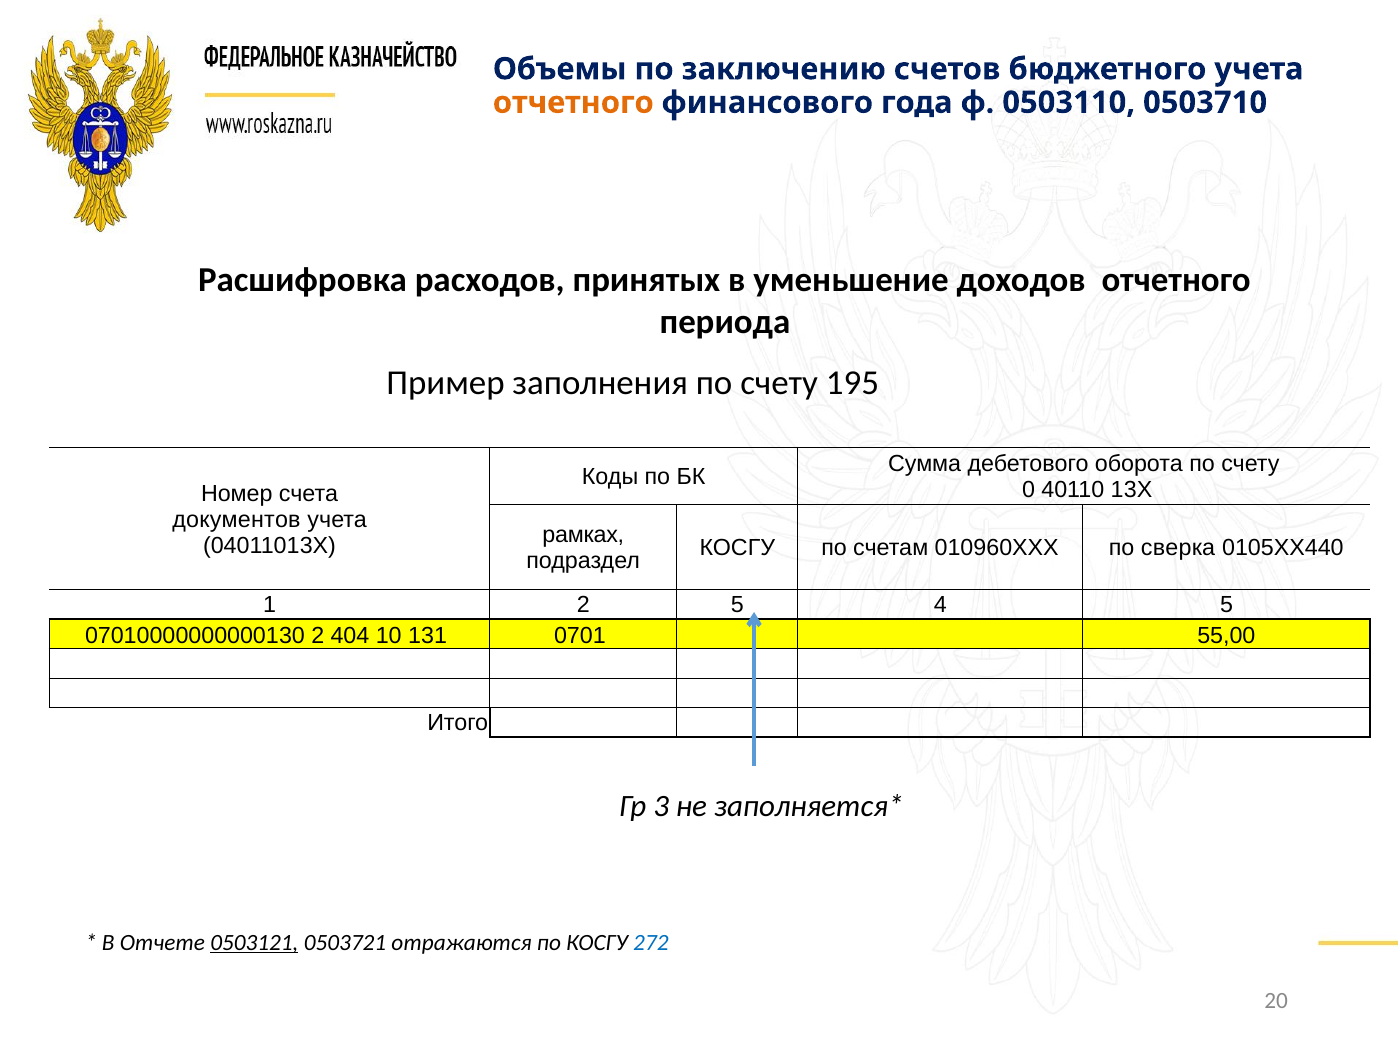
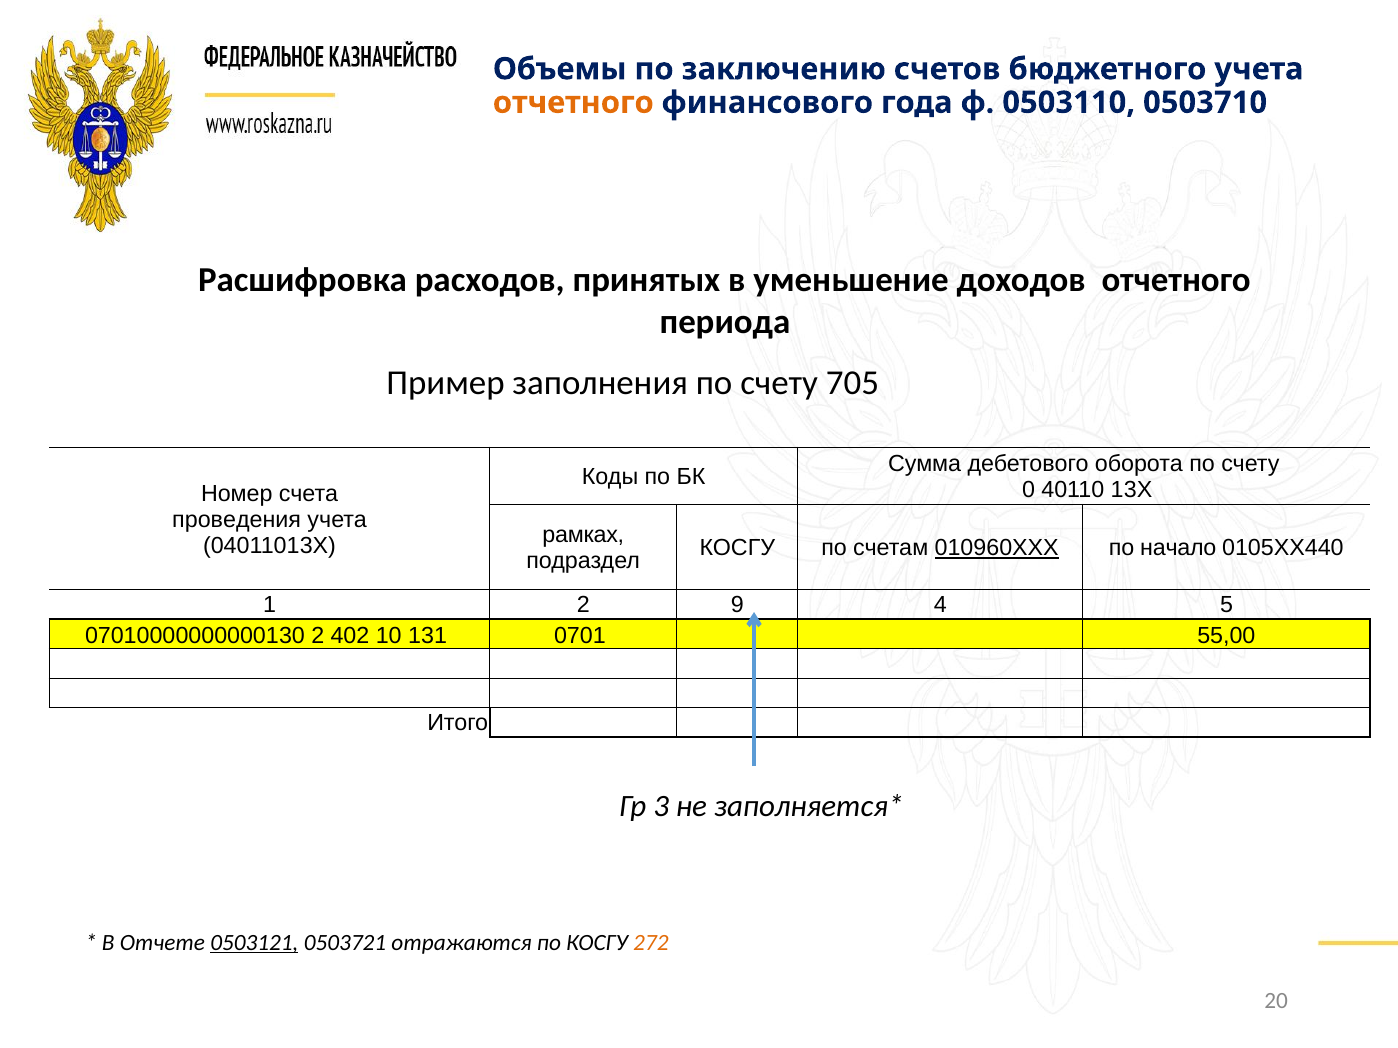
195: 195 -> 705
документов: документов -> проведения
010960ХХХ underline: none -> present
сверка: сверка -> начало
2 5: 5 -> 9
404: 404 -> 402
272 colour: blue -> orange
